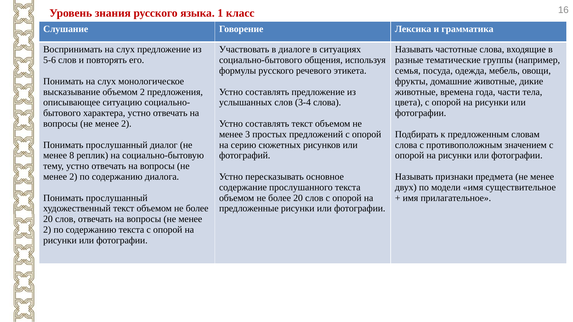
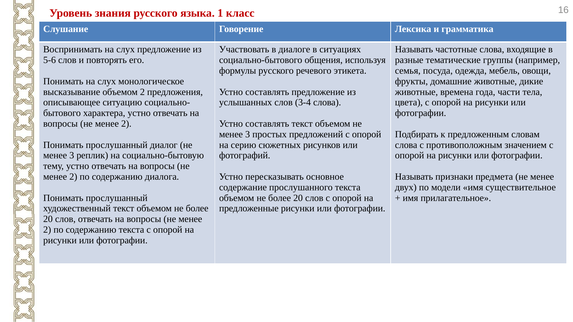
8 at (72, 156): 8 -> 3
